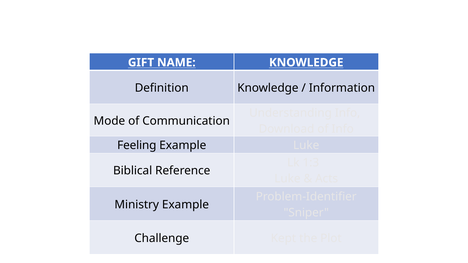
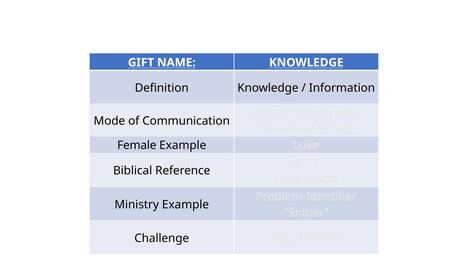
Feeling: Feeling -> Female
